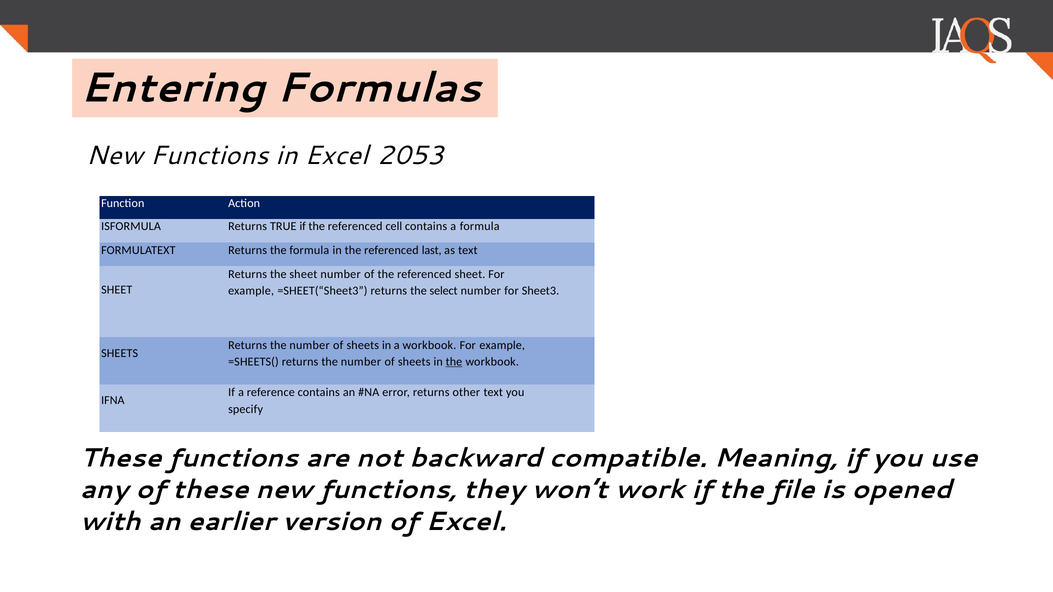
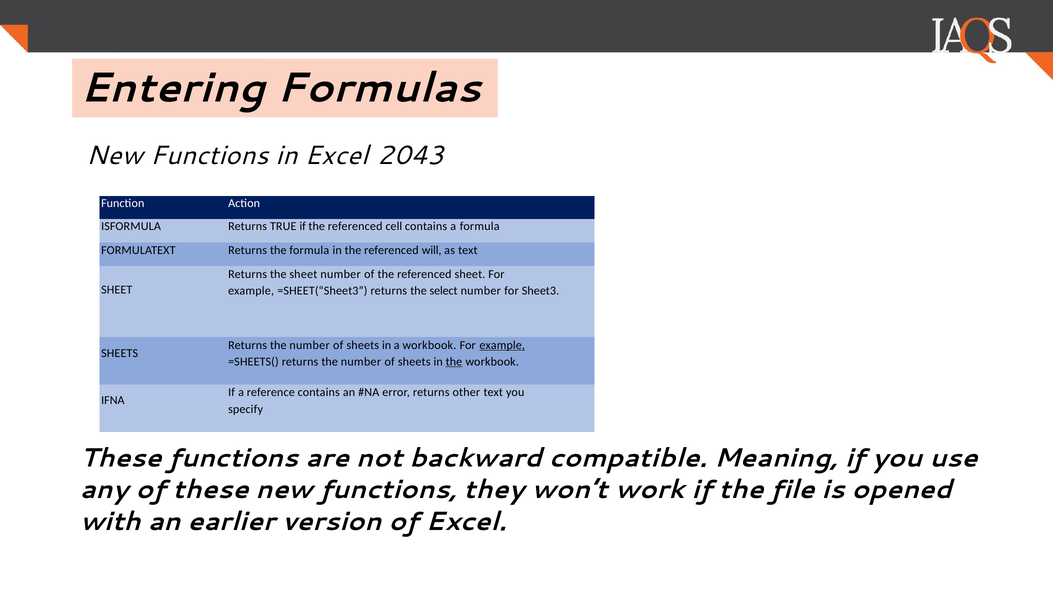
2053: 2053 -> 2043
last: last -> will
example at (502, 345) underline: none -> present
